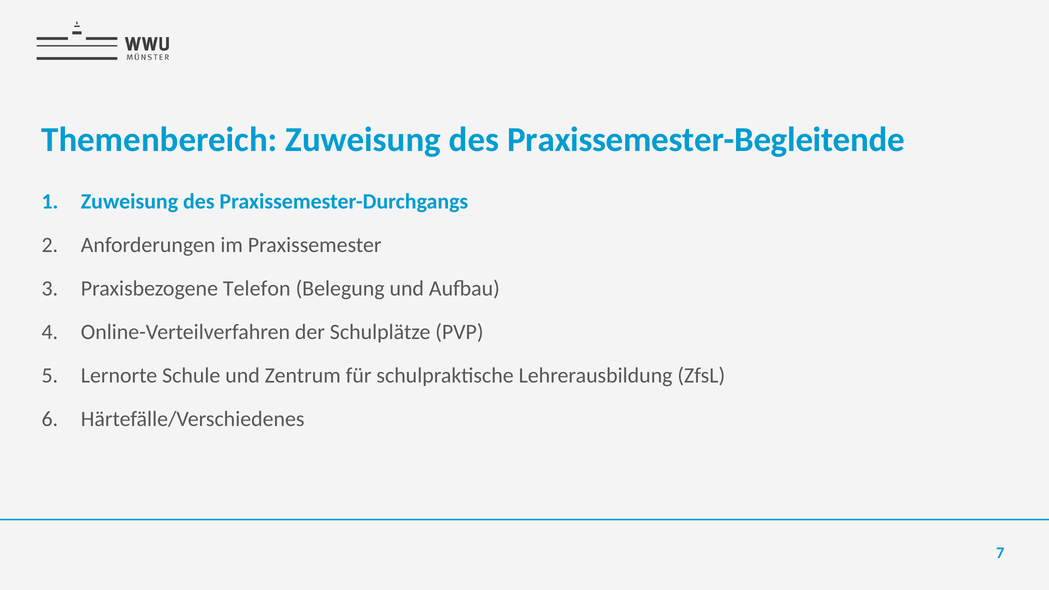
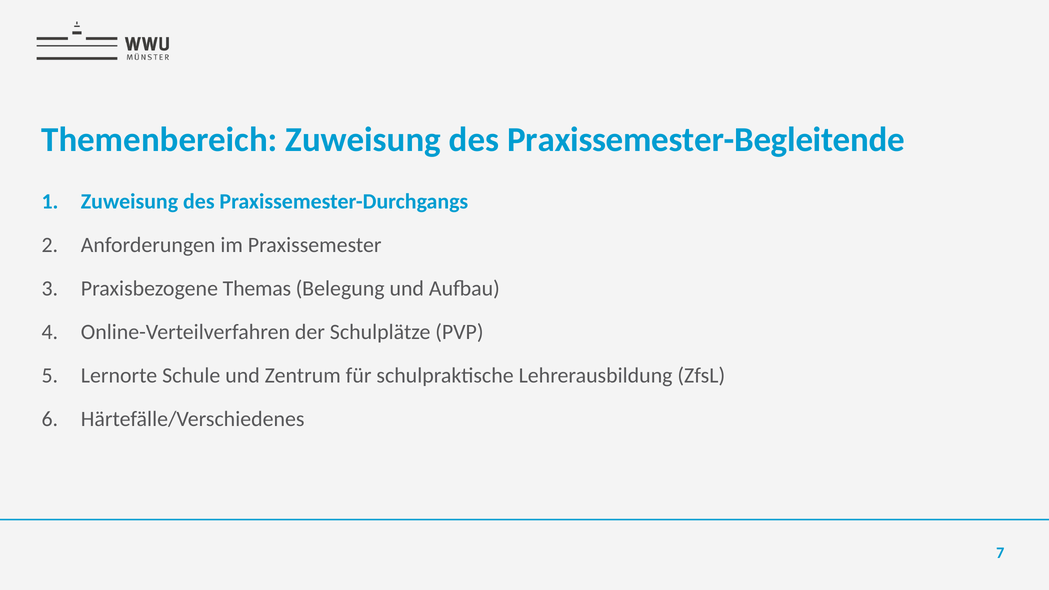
Telefon: Telefon -> Themas
